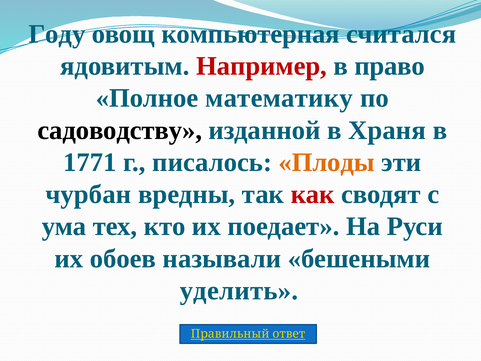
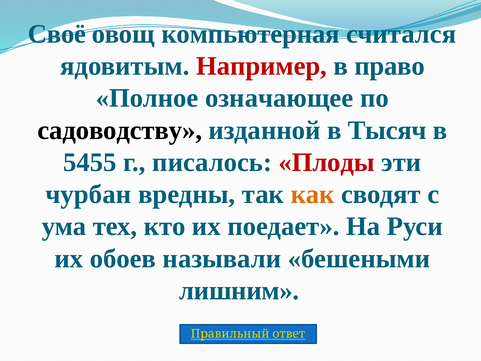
Году: Году -> Своё
математику: математику -> означающее
Храня: Храня -> Тысяч
1771: 1771 -> 5455
Плоды colour: orange -> red
как colour: red -> orange
уделить: уделить -> лишним
